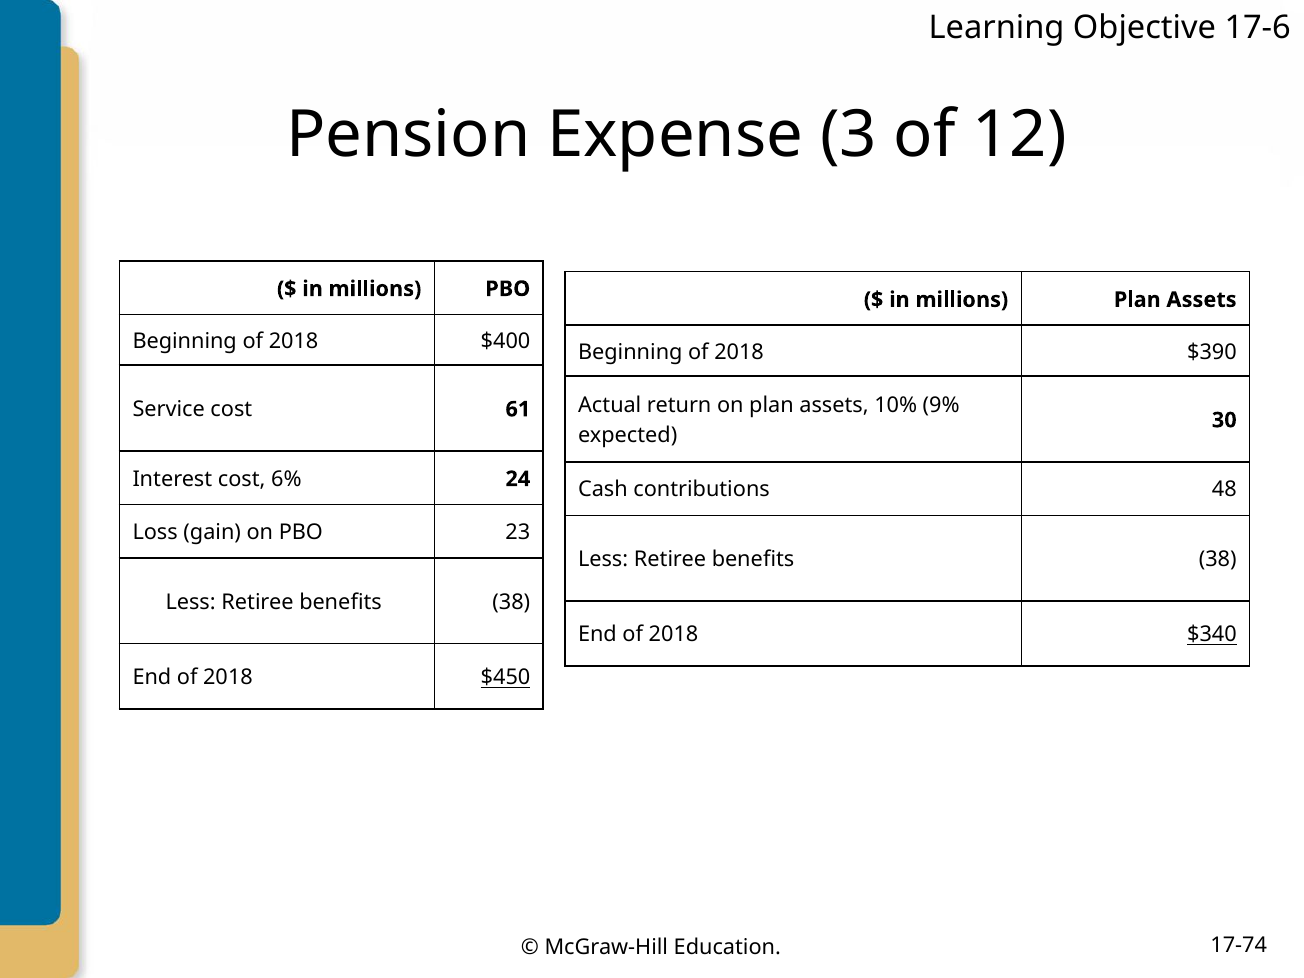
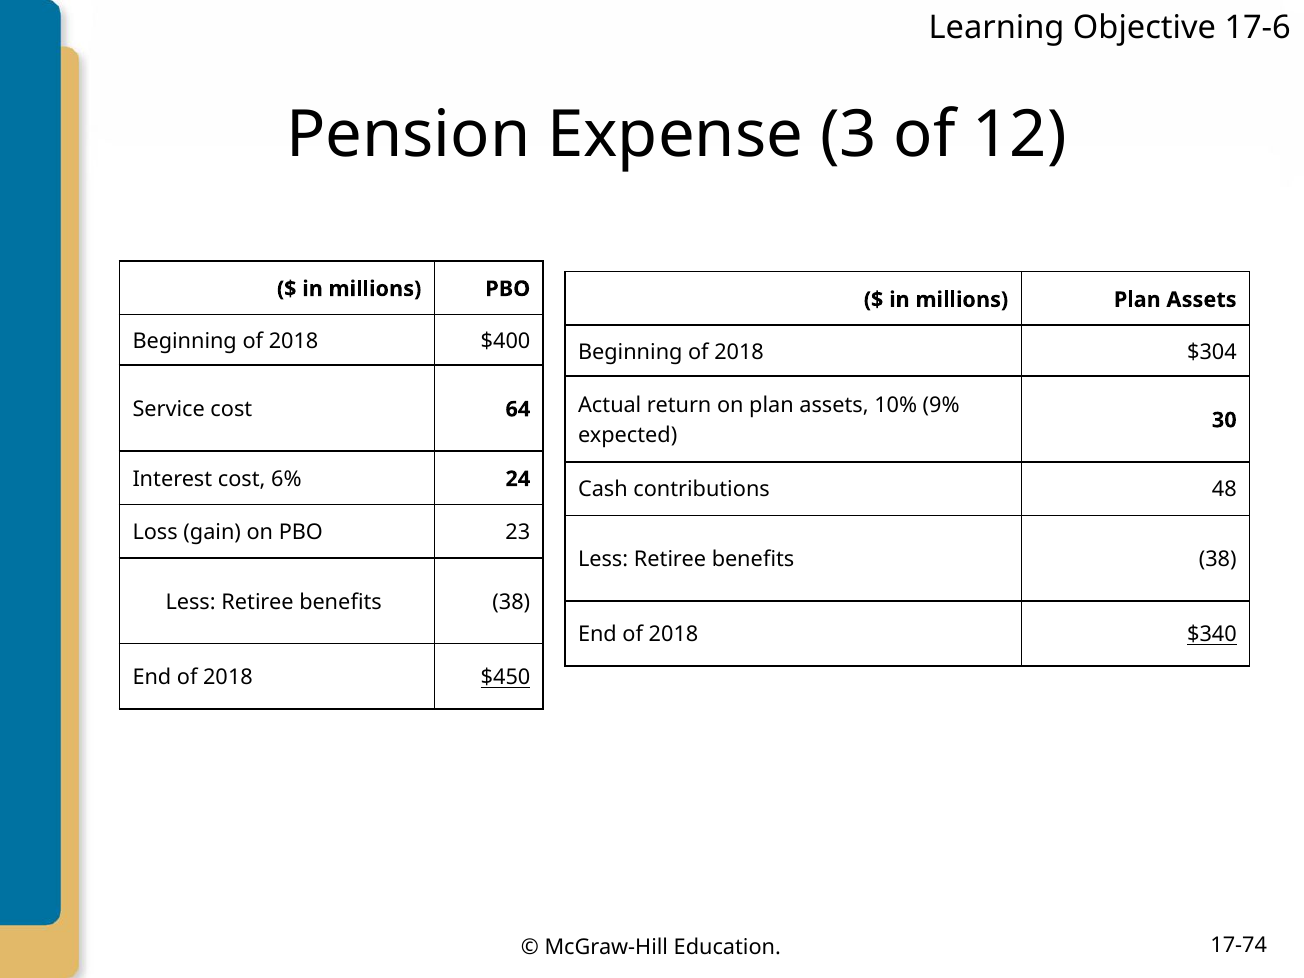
$390: $390 -> $304
61: 61 -> 64
